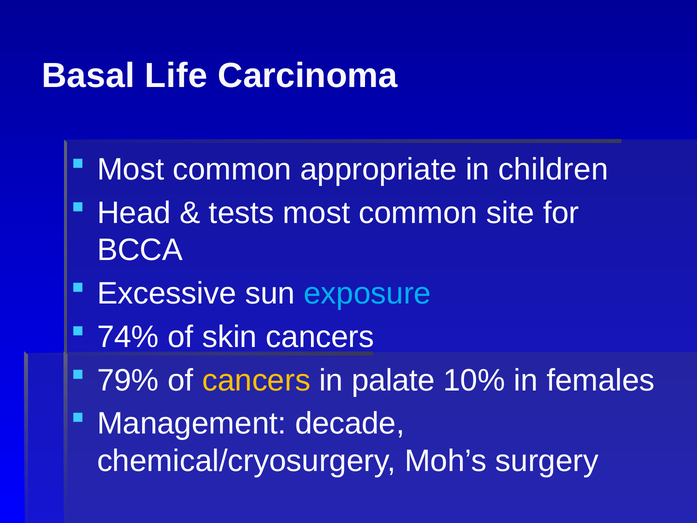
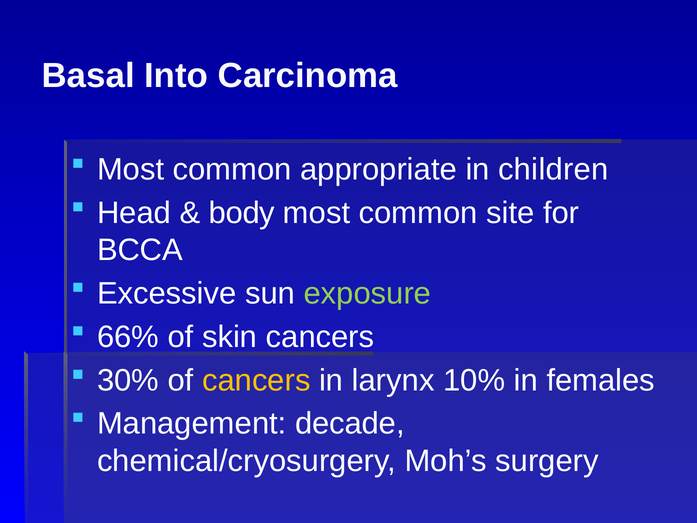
Life: Life -> Into
tests: tests -> body
exposure colour: light blue -> light green
74%: 74% -> 66%
79%: 79% -> 30%
palate: palate -> larynx
